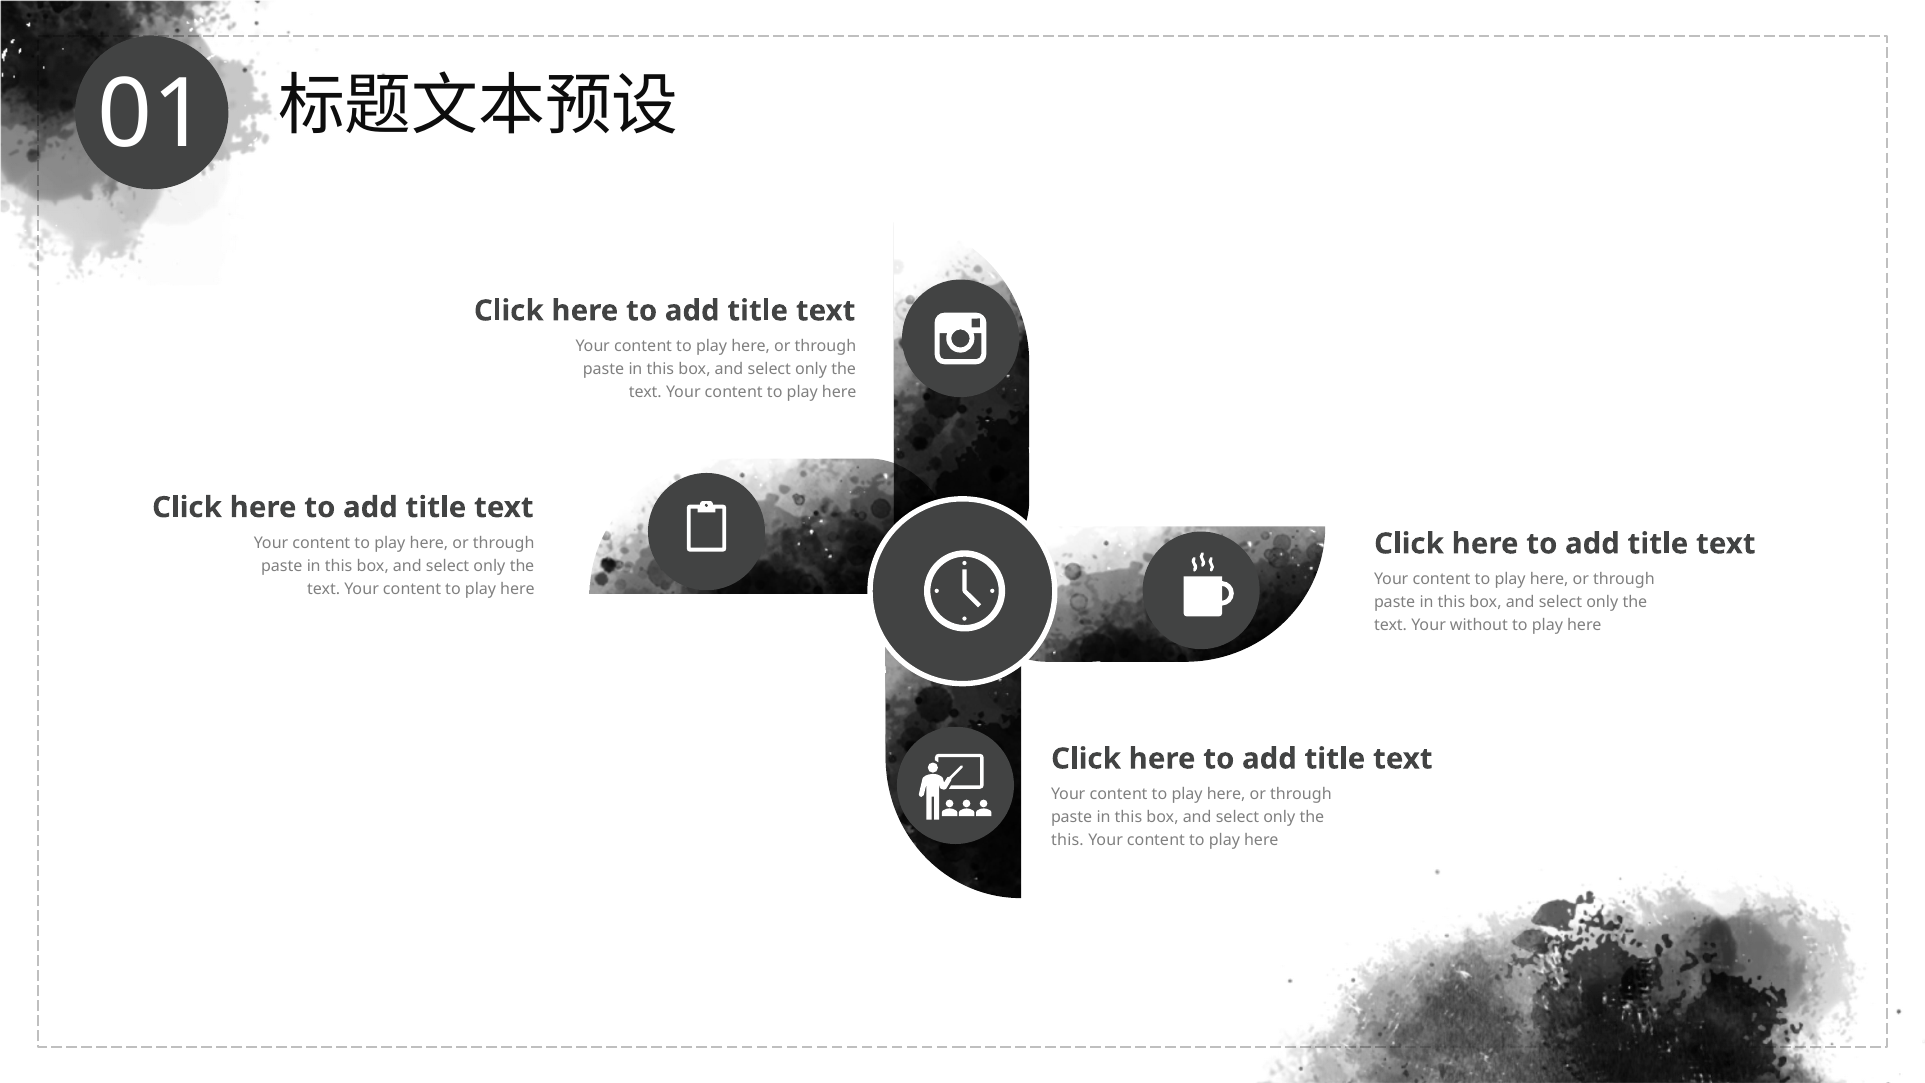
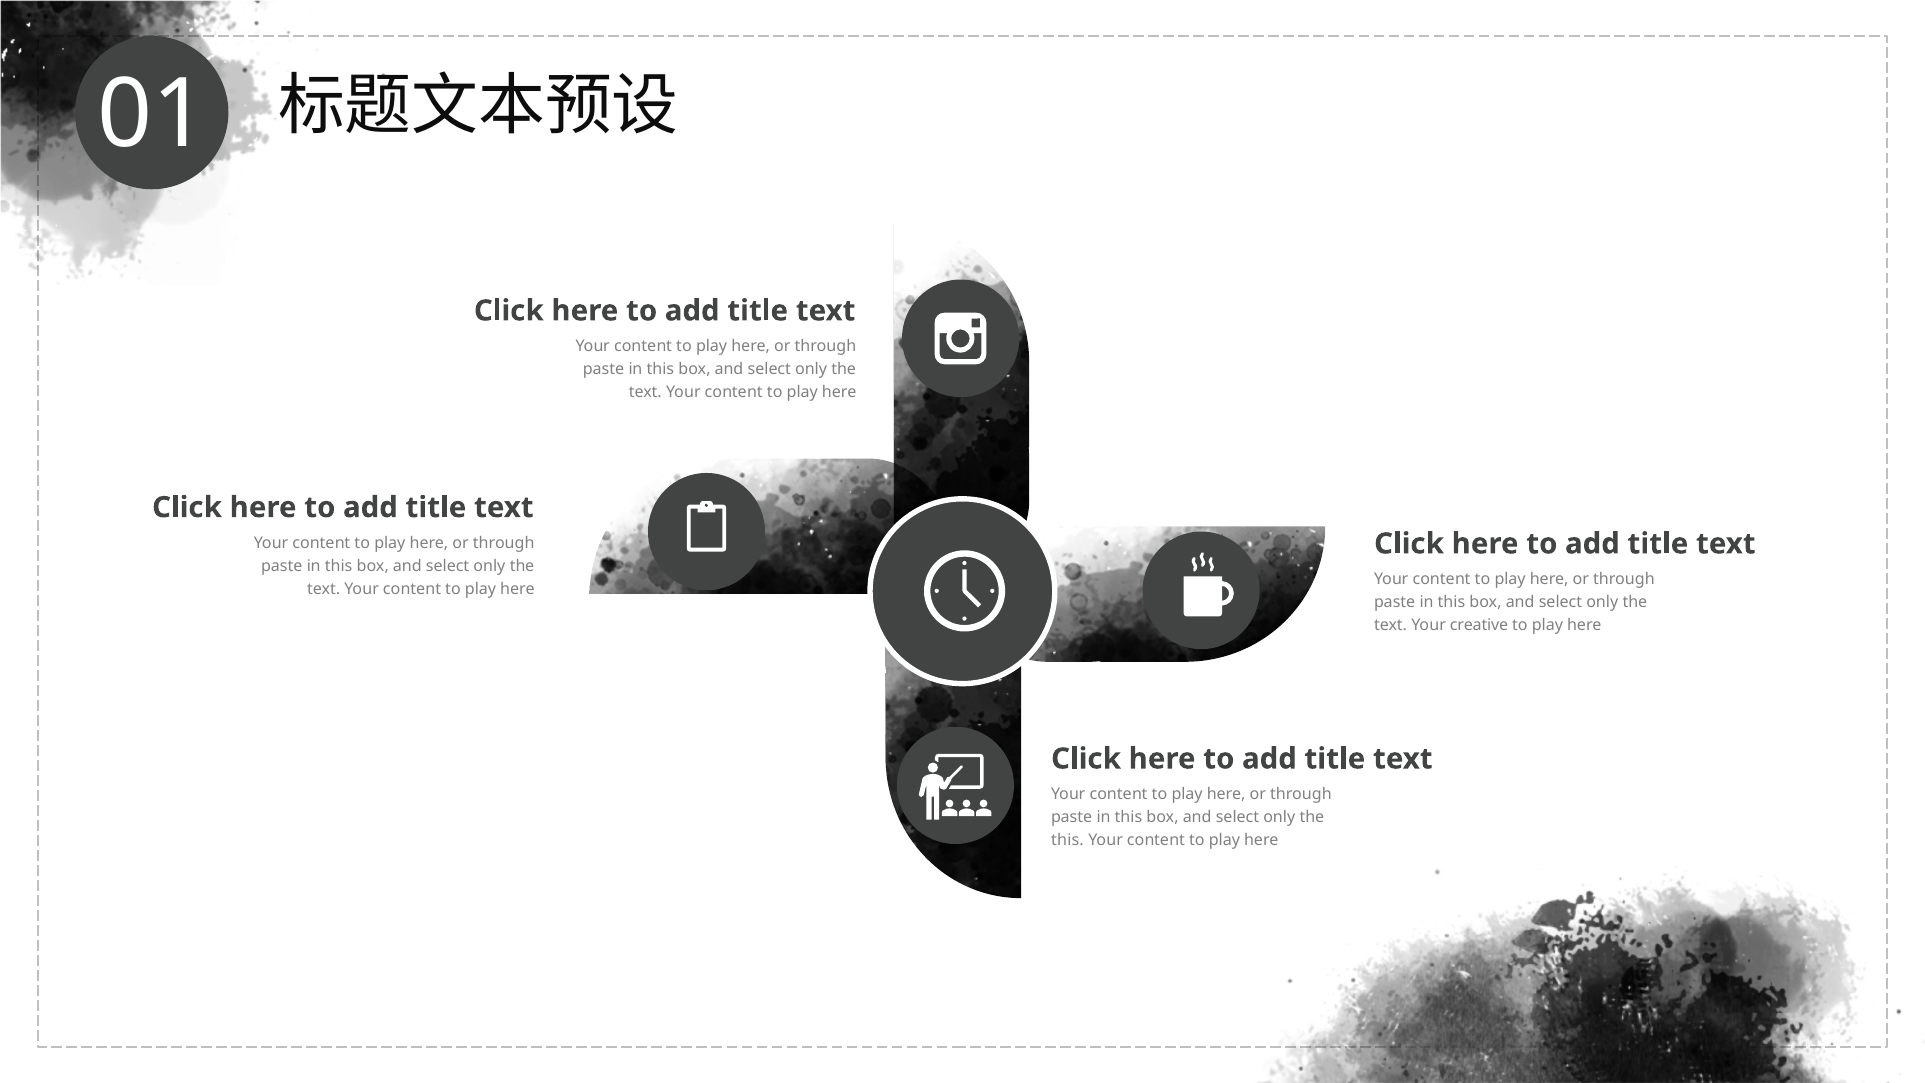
without: without -> creative
